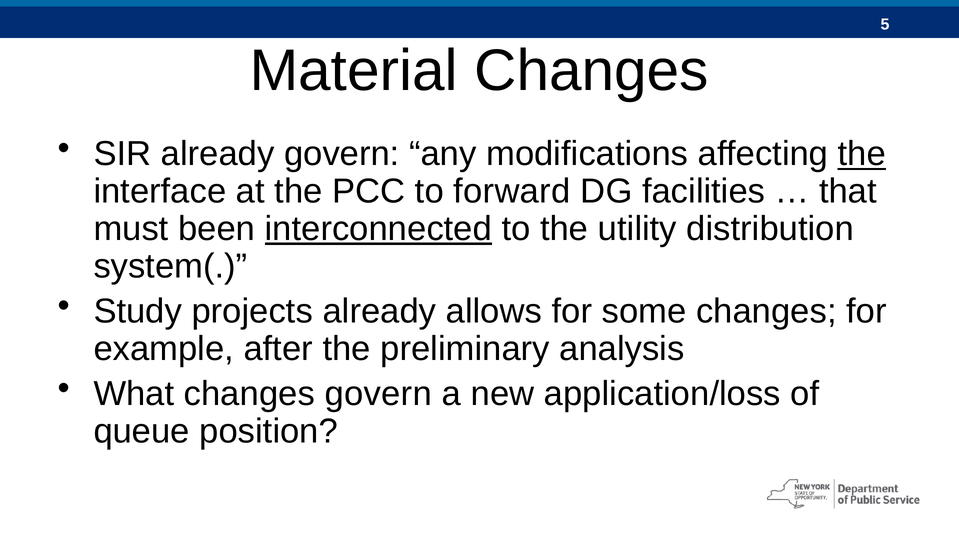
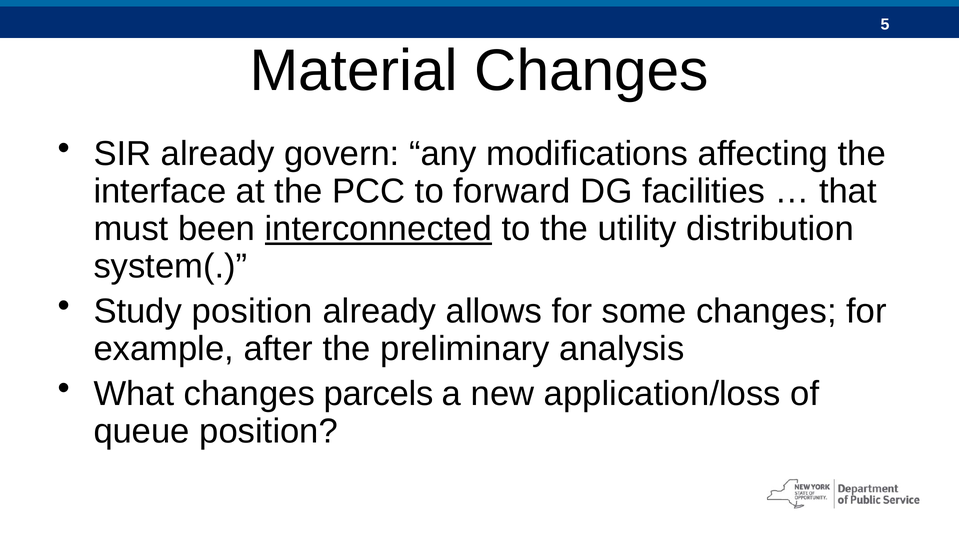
the at (862, 154) underline: present -> none
Study projects: projects -> position
changes govern: govern -> parcels
